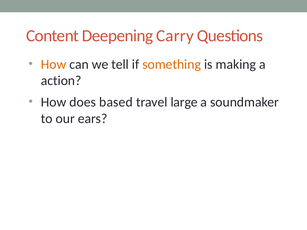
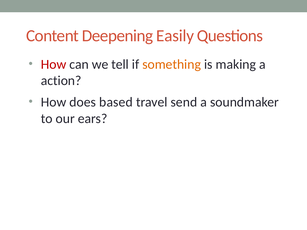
Carry: Carry -> Easily
How at (54, 64) colour: orange -> red
large: large -> send
